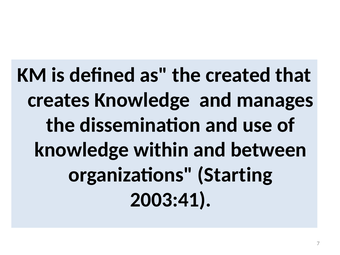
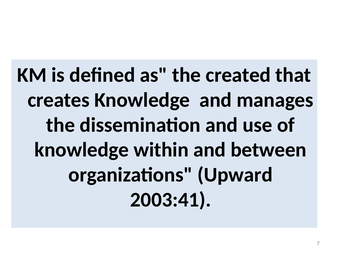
Starting: Starting -> Upward
